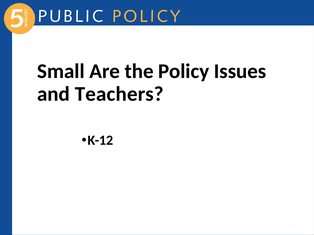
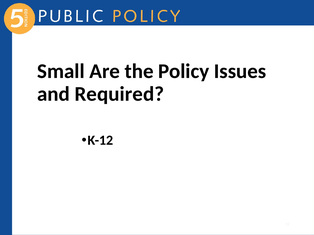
Teachers: Teachers -> Required
